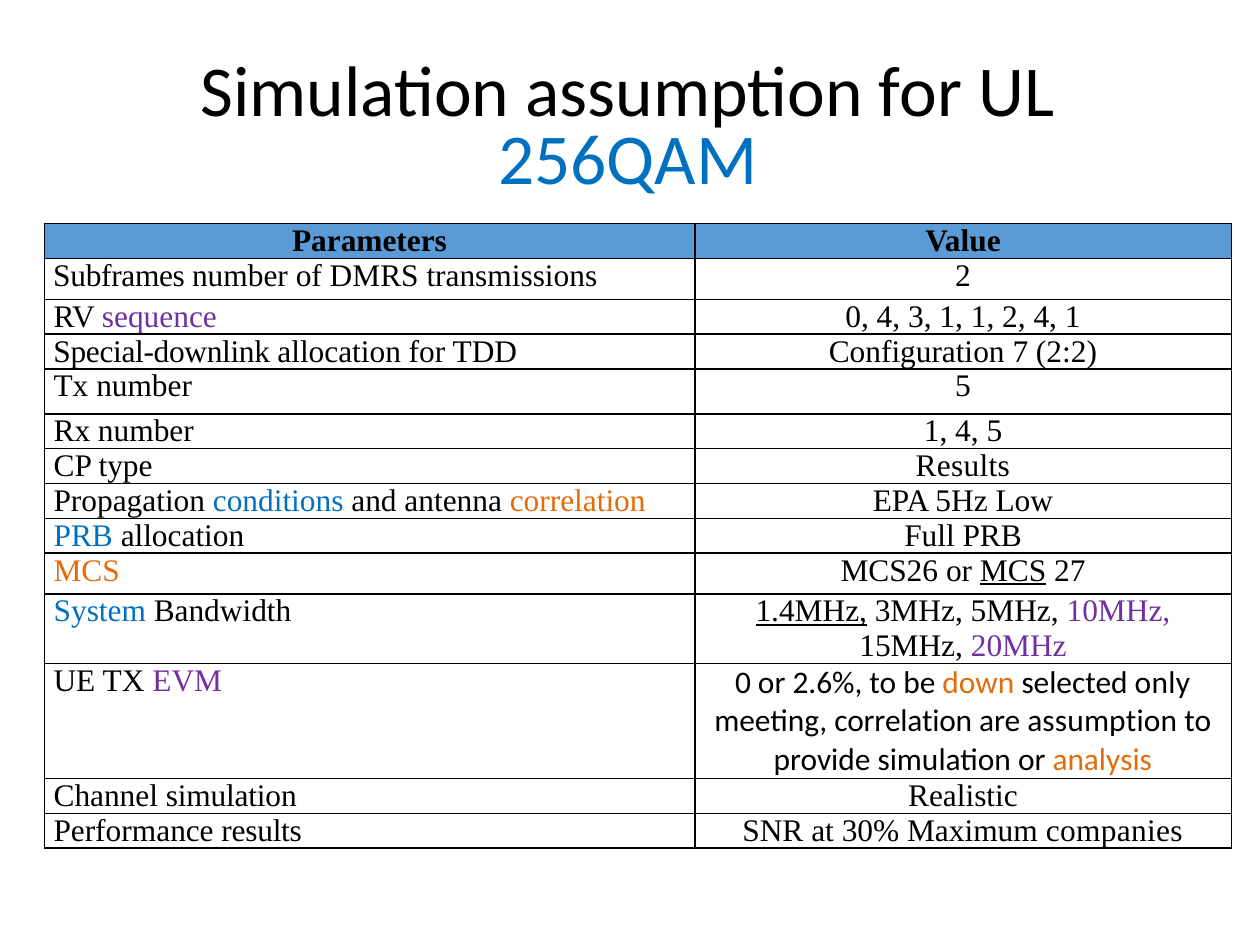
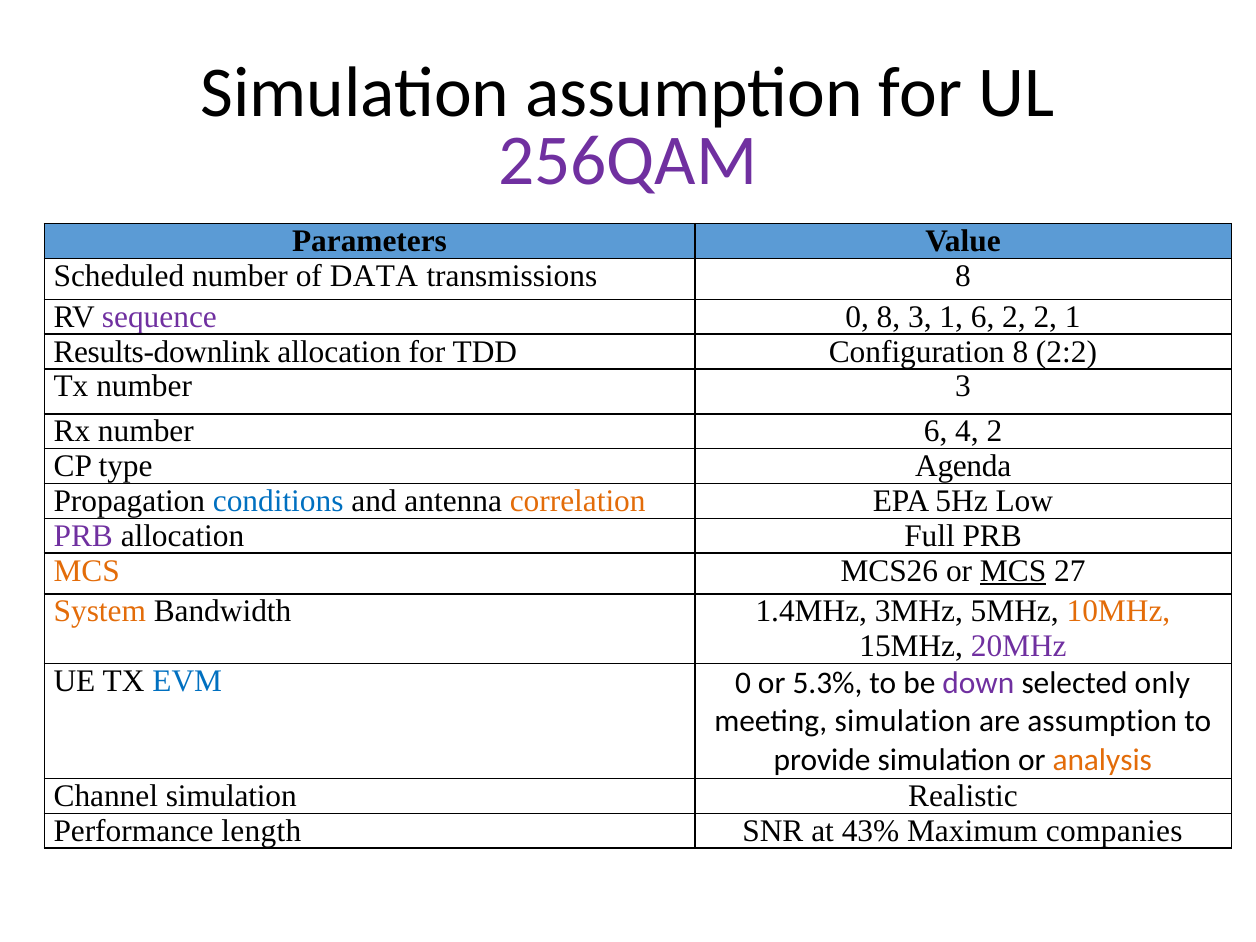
256QAM colour: blue -> purple
Subframes: Subframes -> Scheduled
DMRS: DMRS -> DATA
transmissions 2: 2 -> 8
0 4: 4 -> 8
1 1: 1 -> 6
2 4: 4 -> 2
Special-downlink: Special-downlink -> Results-downlink
Configuration 7: 7 -> 8
number 5: 5 -> 3
number 1: 1 -> 6
4 5: 5 -> 2
type Results: Results -> Agenda
PRB at (83, 536) colour: blue -> purple
System colour: blue -> orange
1.4MHz underline: present -> none
10MHz colour: purple -> orange
EVM colour: purple -> blue
2.6%: 2.6% -> 5.3%
down colour: orange -> purple
meeting correlation: correlation -> simulation
Performance results: results -> length
30%: 30% -> 43%
